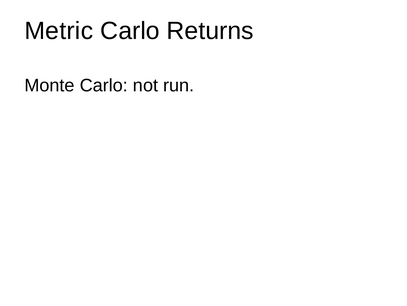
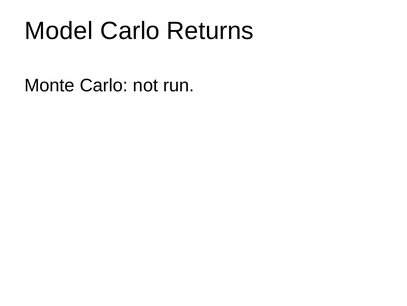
Metric: Metric -> Model
